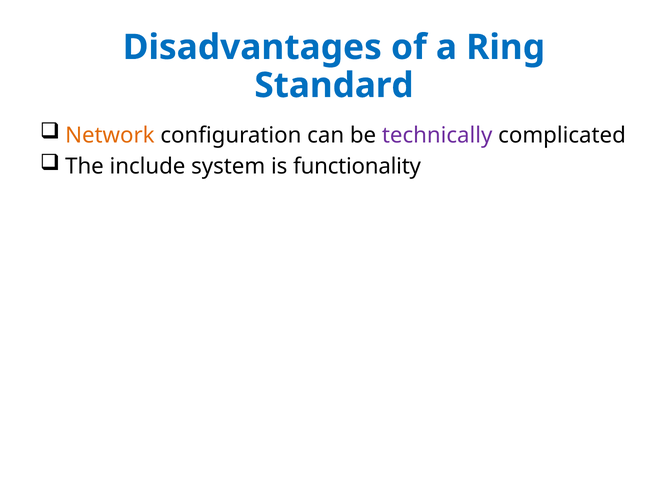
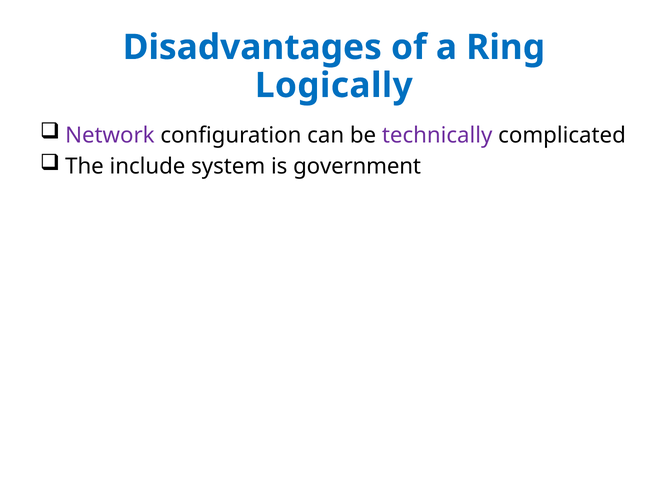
Standard: Standard -> Logically
Network colour: orange -> purple
functionality: functionality -> government
